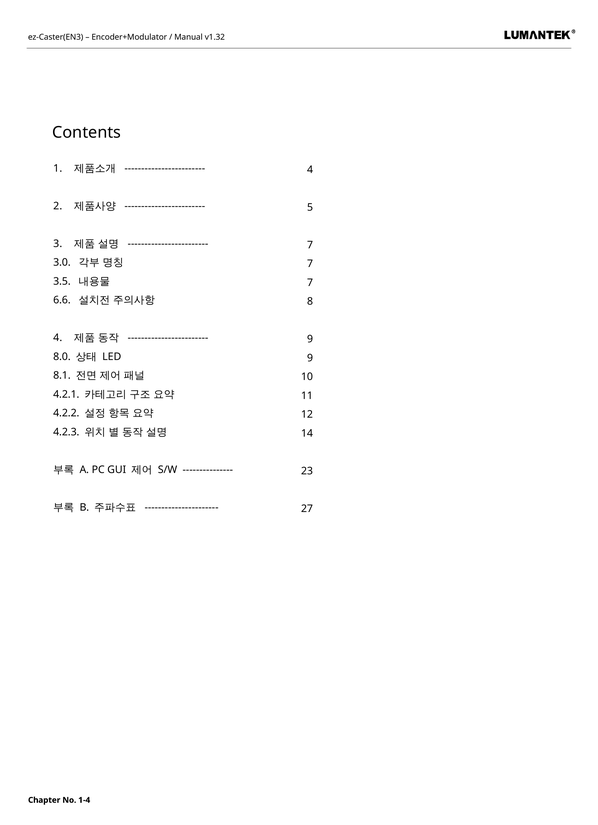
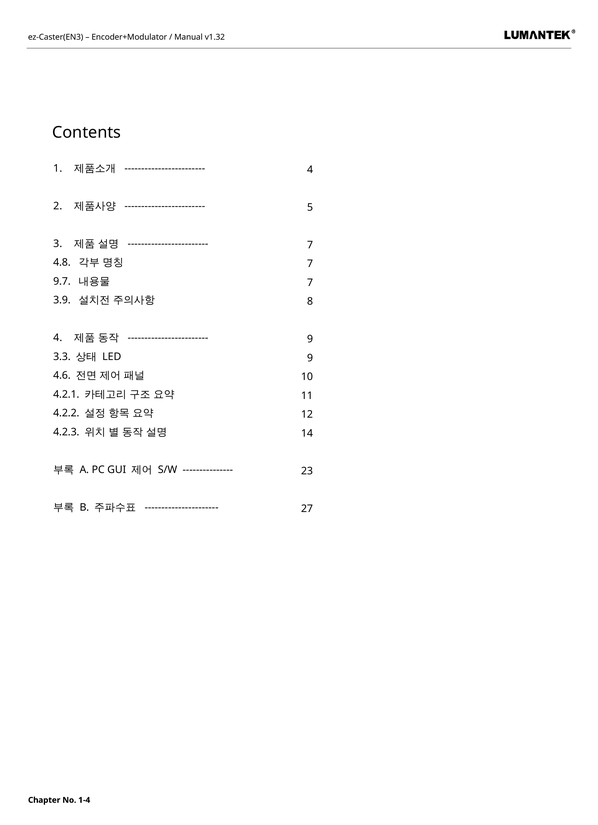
3.0: 3.0 -> 4.8
3.5: 3.5 -> 9.7
6.6: 6.6 -> 3.9
8.0: 8.0 -> 3.3
8.1: 8.1 -> 4.6
